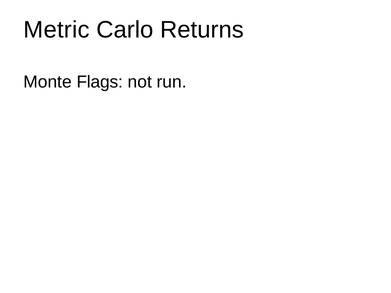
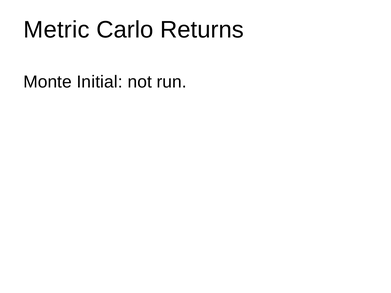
Flags: Flags -> Initial
